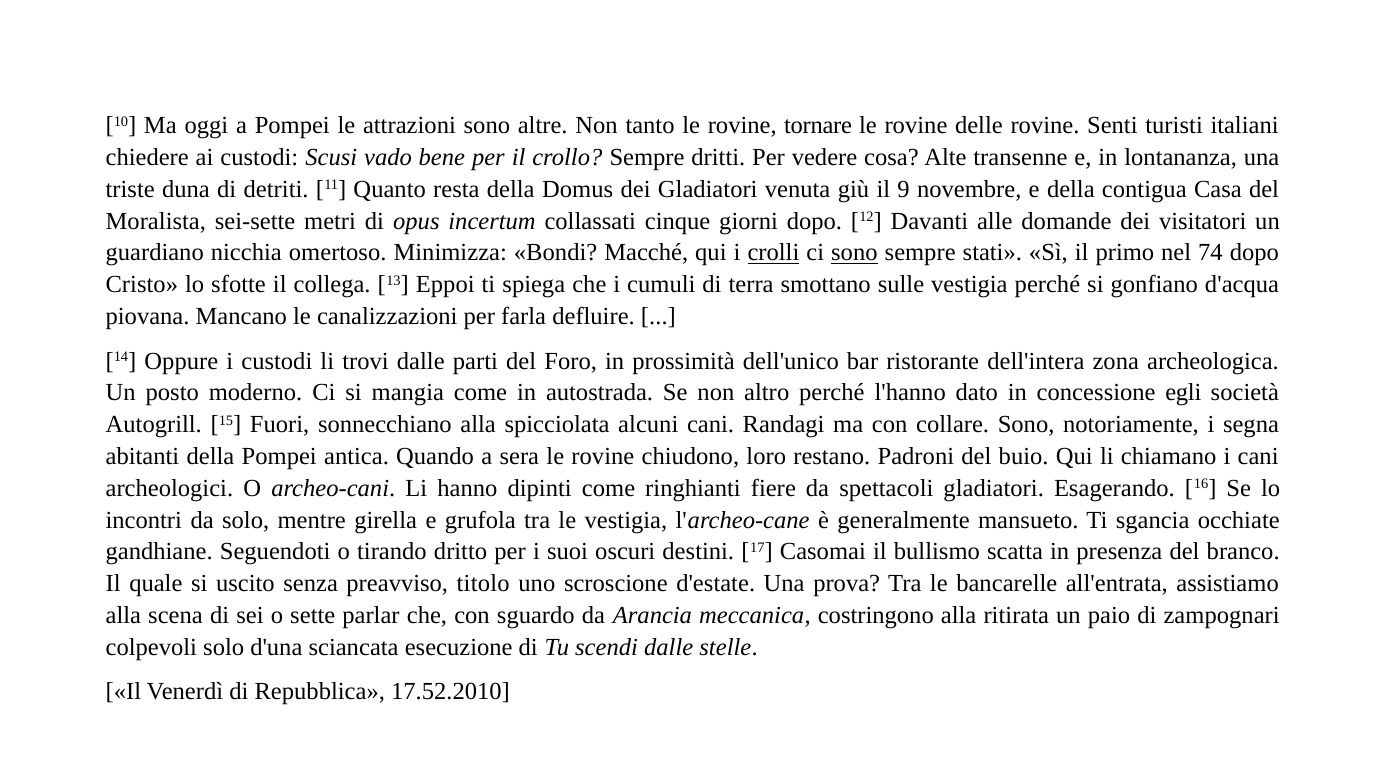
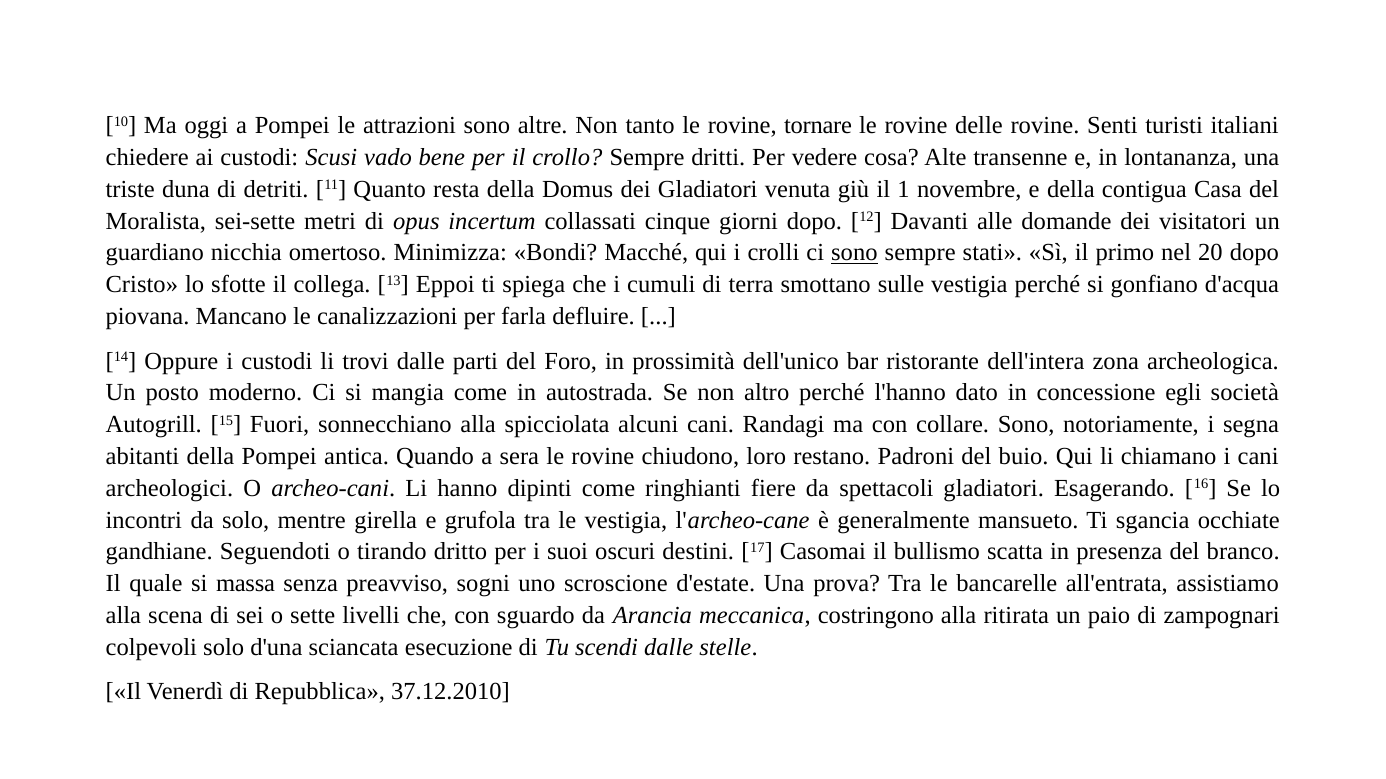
9: 9 -> 1
crolli underline: present -> none
74: 74 -> 20
uscito: uscito -> massa
titolo: titolo -> sogni
parlar: parlar -> livelli
17.52.2010: 17.52.2010 -> 37.12.2010
